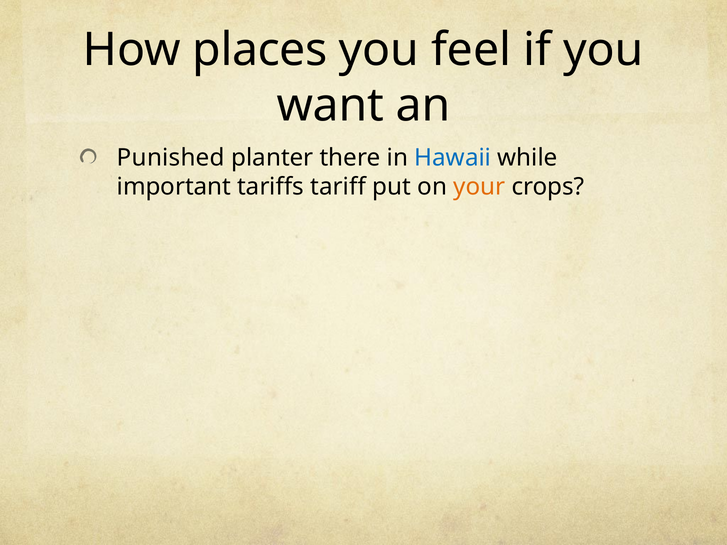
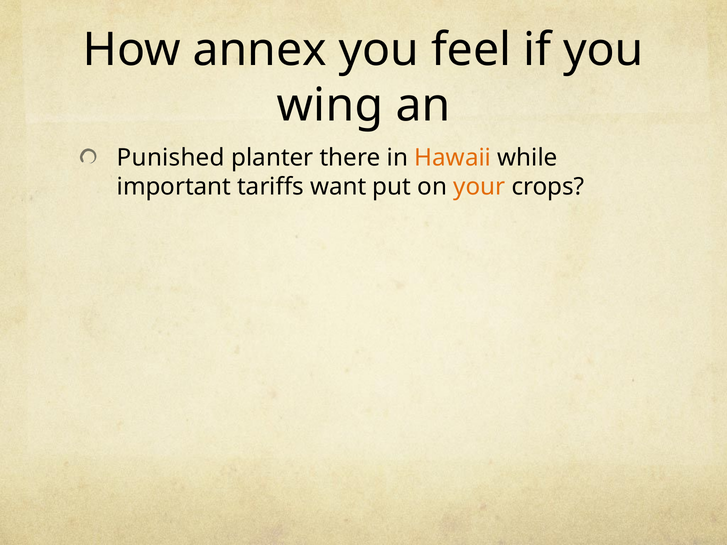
places: places -> annex
want: want -> wing
Hawaii colour: blue -> orange
tariff: tariff -> want
